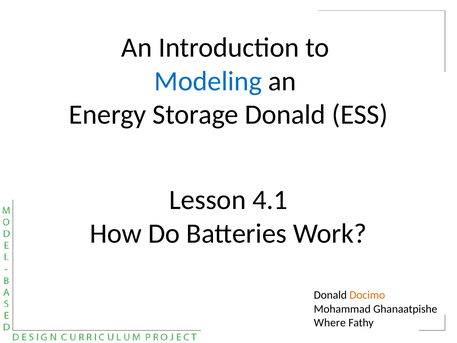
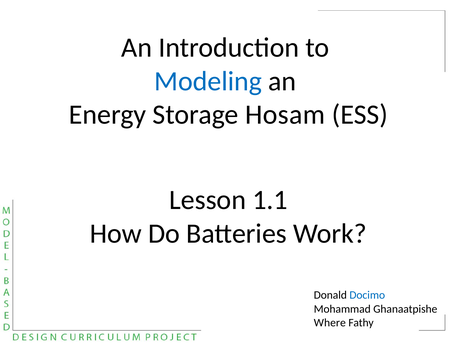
Storage Donald: Donald -> Hosam
4.1: 4.1 -> 1.1
Docimo colour: orange -> blue
